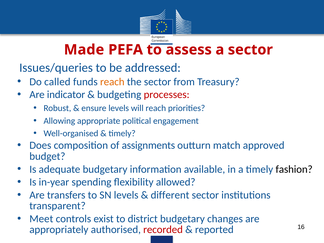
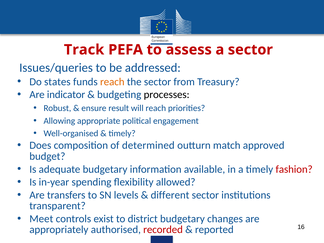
Made: Made -> Track
called: called -> states
processes colour: red -> black
ensure levels: levels -> result
assignments: assignments -> determined
fashion colour: black -> red
